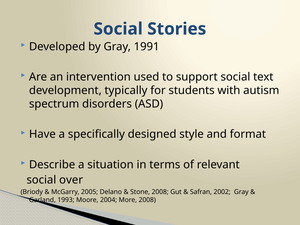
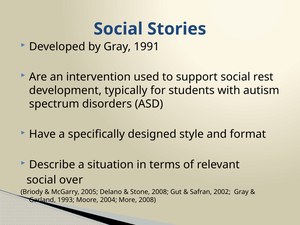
text: text -> rest
